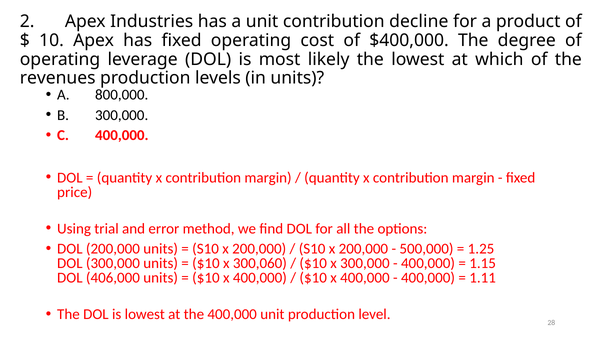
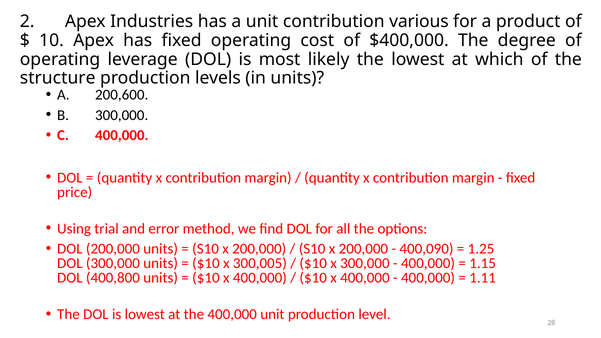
decline: decline -> various
revenues: revenues -> structure
800,000: 800,000 -> 200,600
500,000: 500,000 -> 400,090
300,060: 300,060 -> 300,005
406,000: 406,000 -> 400,800
